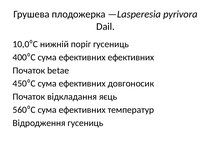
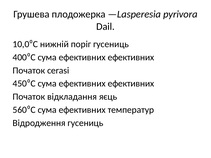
betae: betae -> cerasi
450⁰С сума ефективних довгоносик: довгоносик -> ефективних
